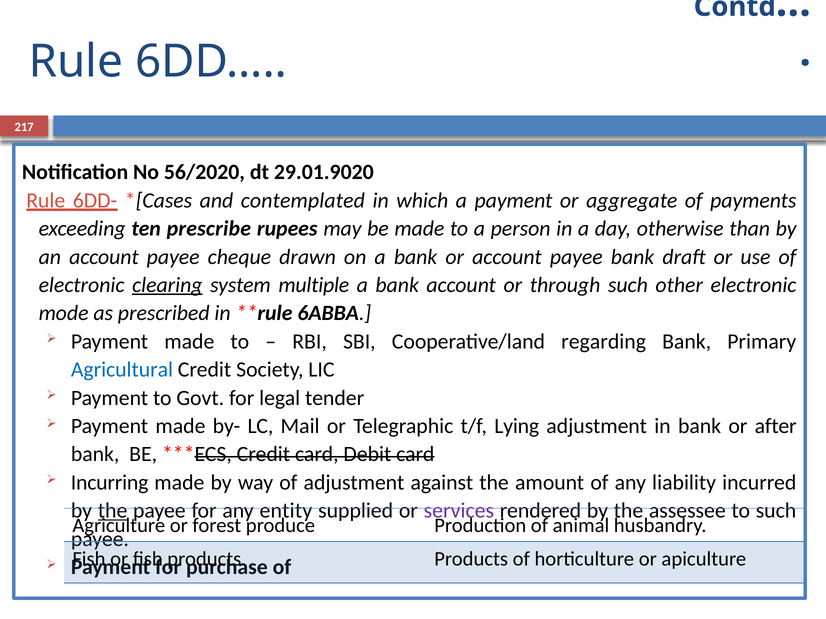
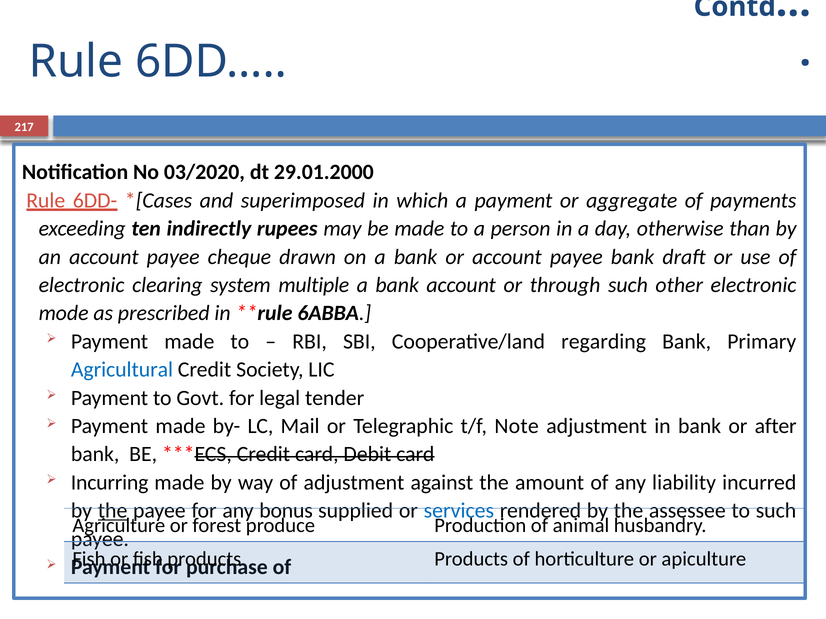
56/2020: 56/2020 -> 03/2020
29.01.9020: 29.01.9020 -> 29.01.2000
contemplated: contemplated -> superimposed
prescribe: prescribe -> indirectly
clearing underline: present -> none
Lying: Lying -> Note
entity: entity -> bonus
services colour: purple -> blue
